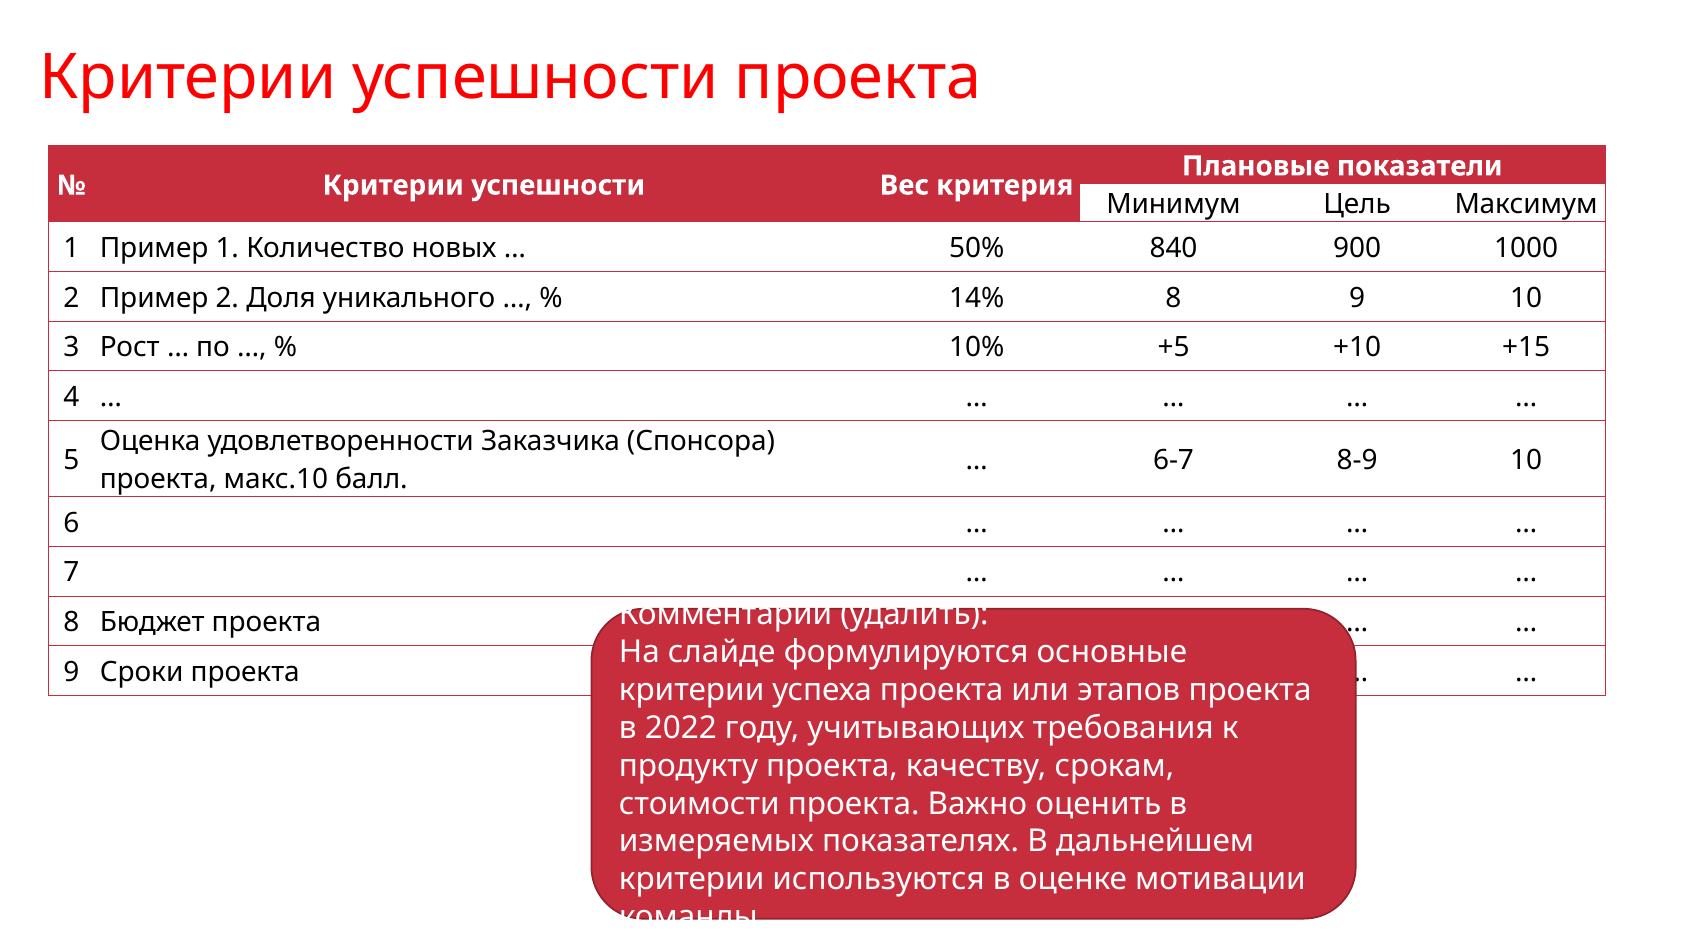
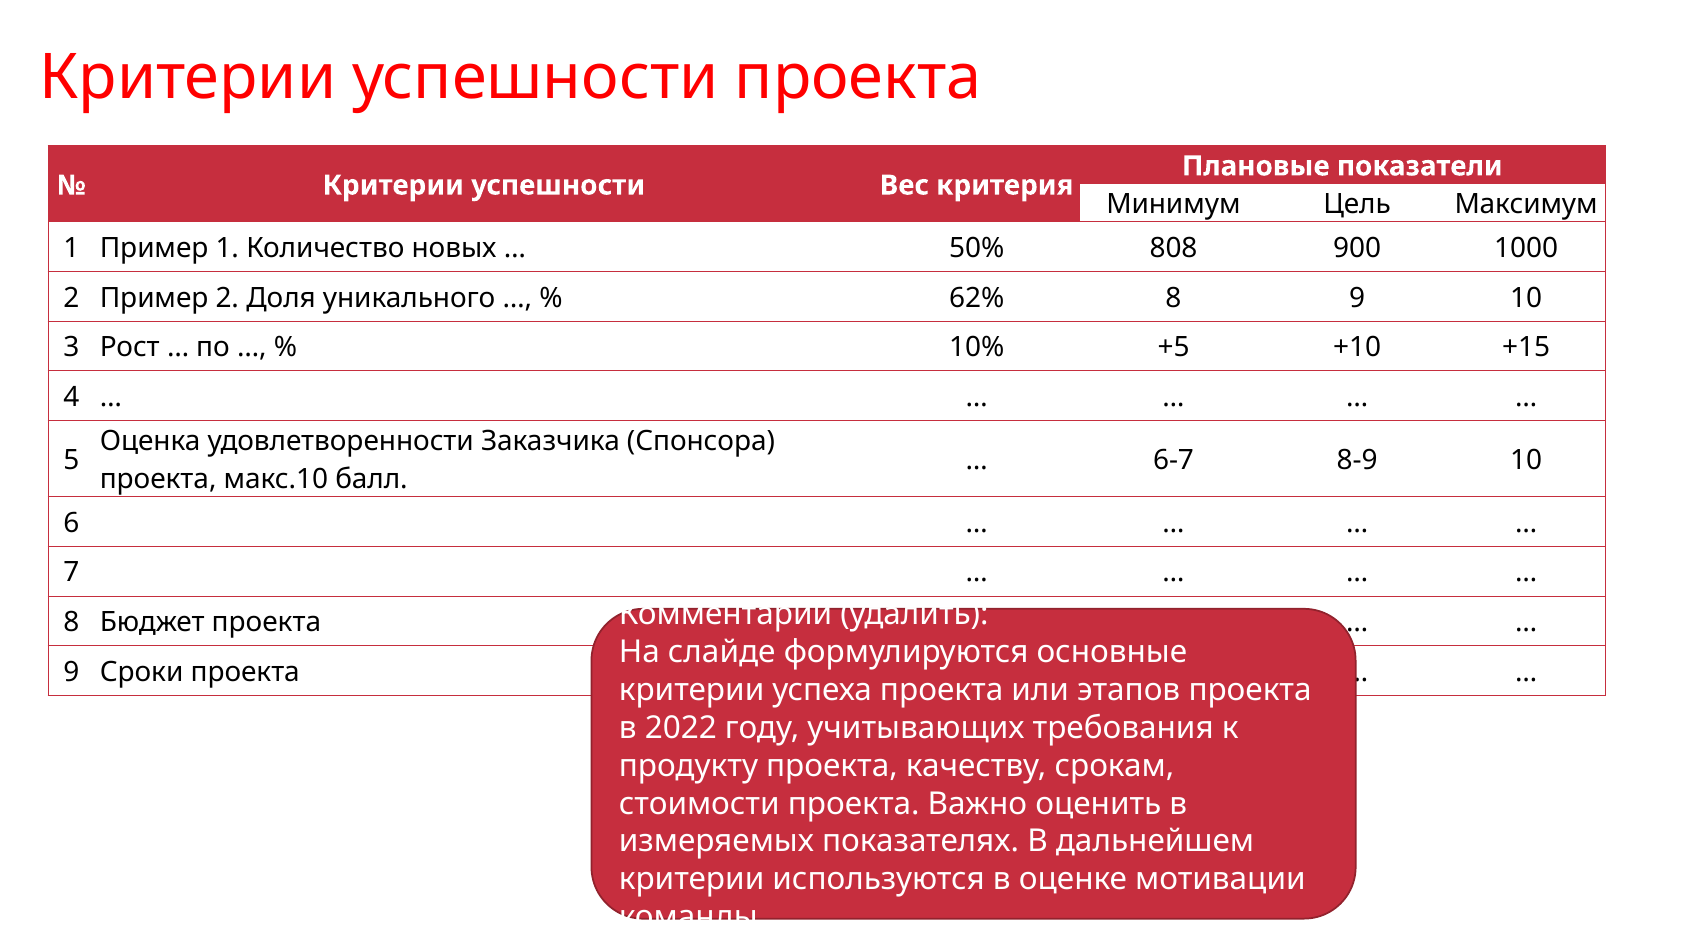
840: 840 -> 808
14%: 14% -> 62%
